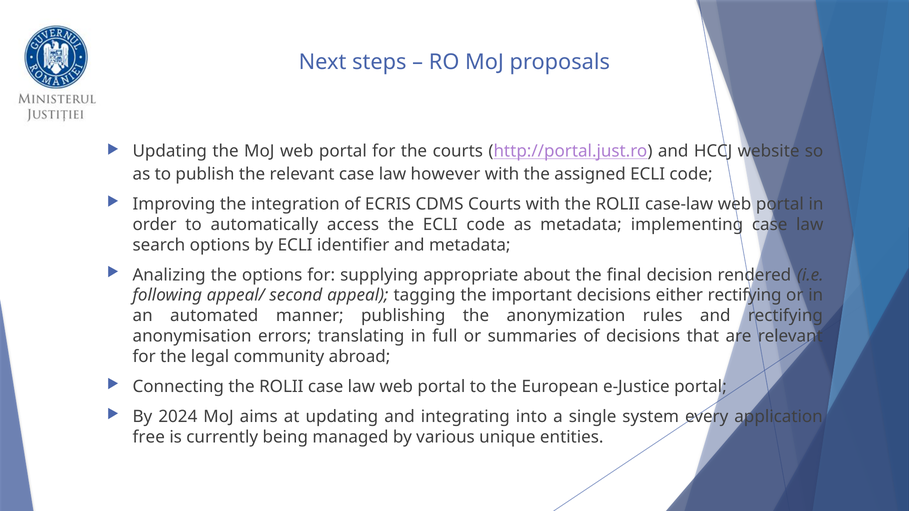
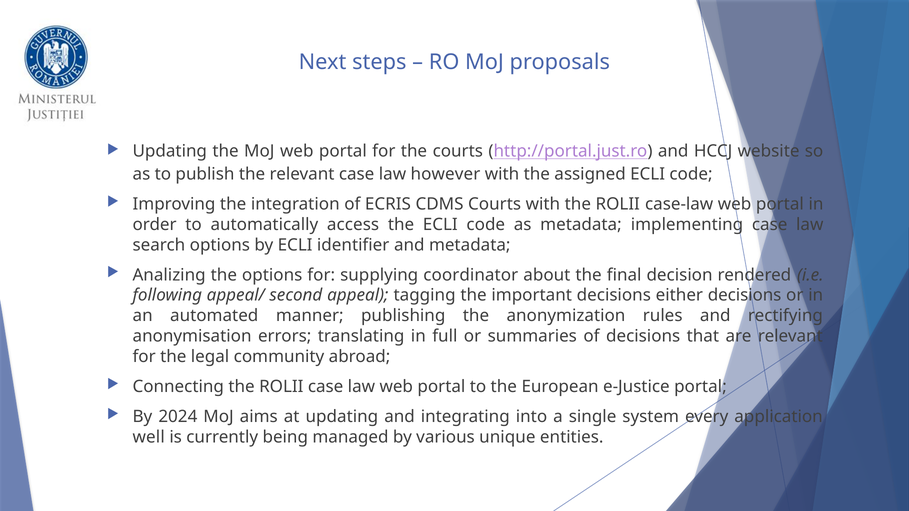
appropriate: appropriate -> coordinator
either rectifying: rectifying -> decisions
free: free -> well
